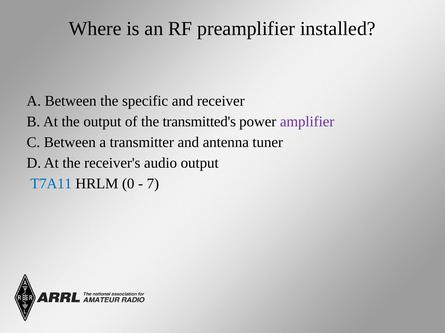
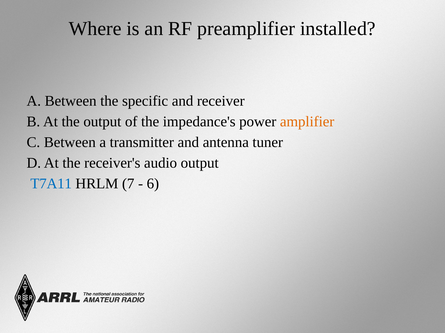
transmitted's: transmitted's -> impedance's
amplifier colour: purple -> orange
0: 0 -> 7
7: 7 -> 6
